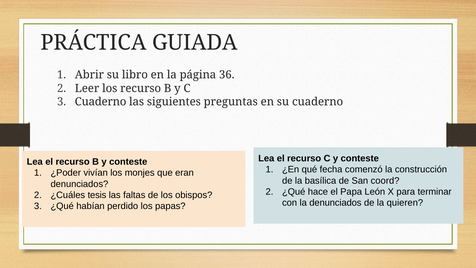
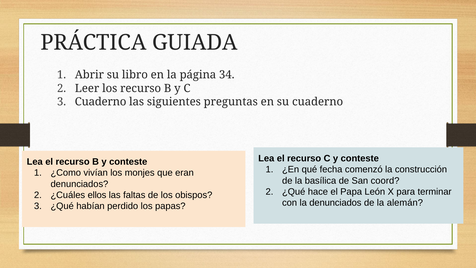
36: 36 -> 34
¿Poder: ¿Poder -> ¿Como
tesis: tesis -> ellos
quieren: quieren -> alemán
